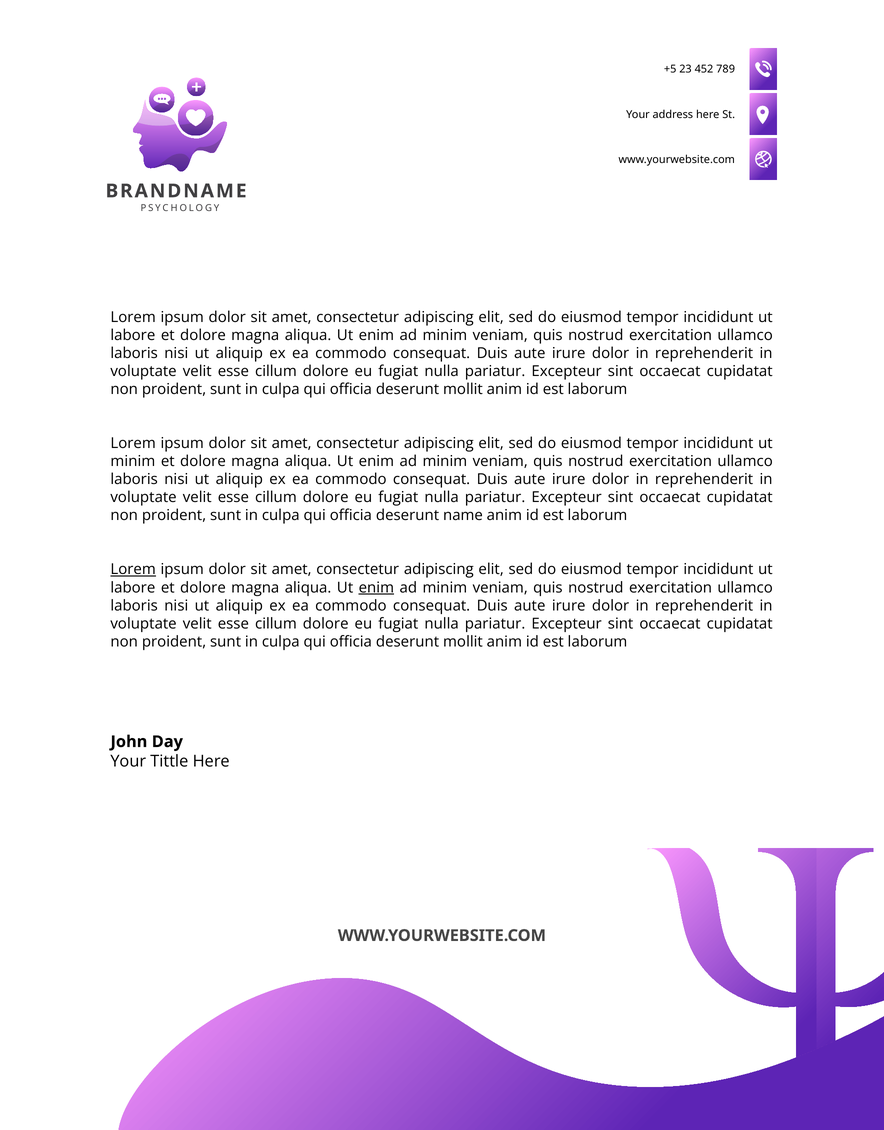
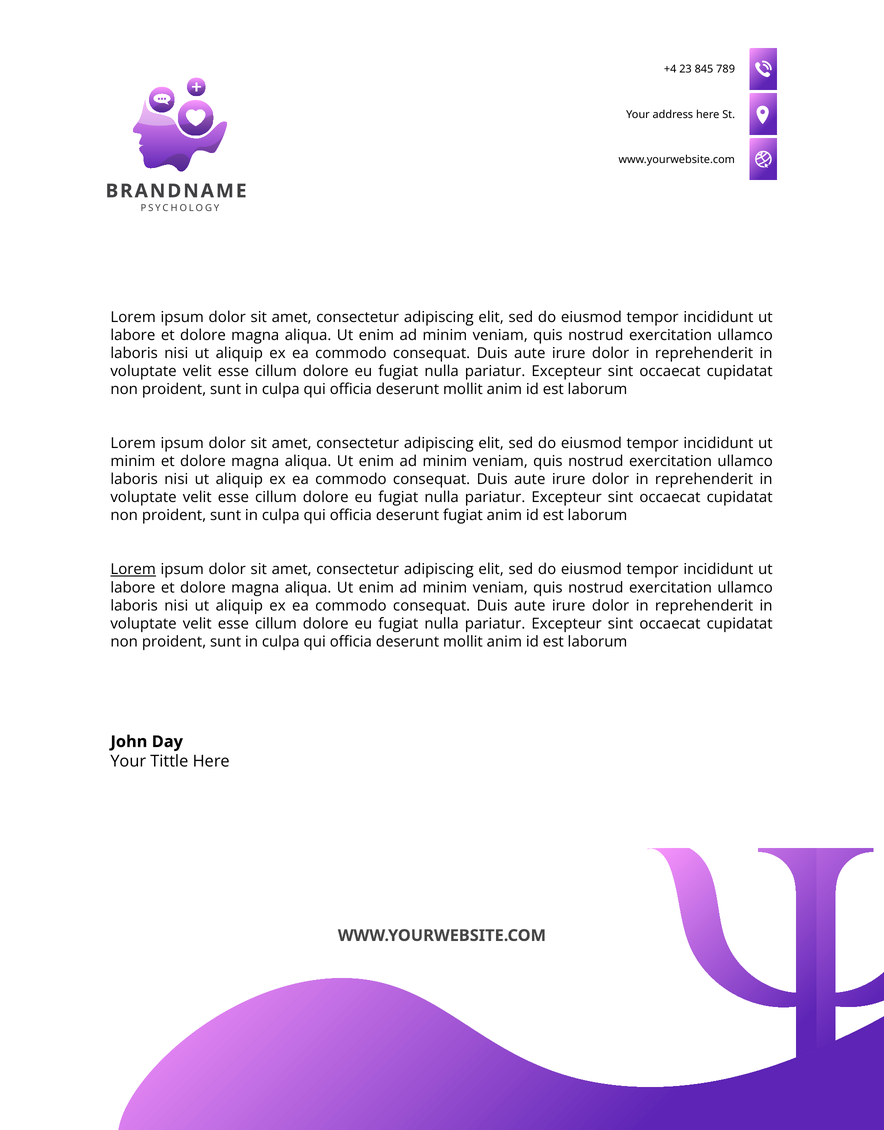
+5: +5 -> +4
452: 452 -> 845
deserunt name: name -> fugiat
enim at (376, 587) underline: present -> none
